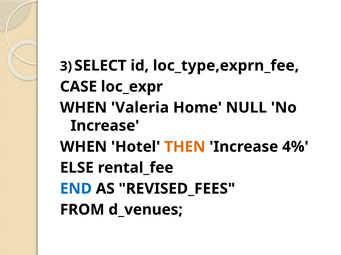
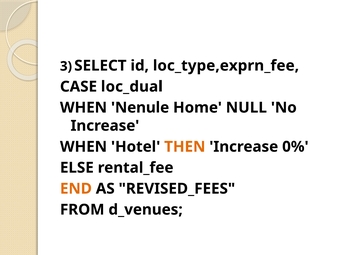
loc_expr: loc_expr -> loc_dual
Valeria: Valeria -> Nenule
4%: 4% -> 0%
END colour: blue -> orange
